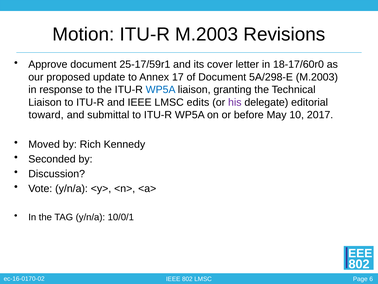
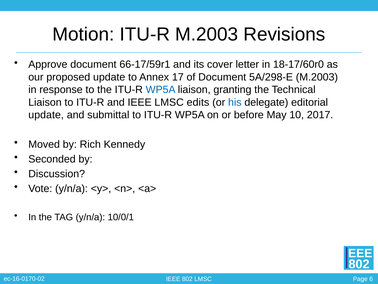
25-17/59r1: 25-17/59r1 -> 66-17/59r1
his colour: purple -> blue
toward at (46, 115): toward -> update
